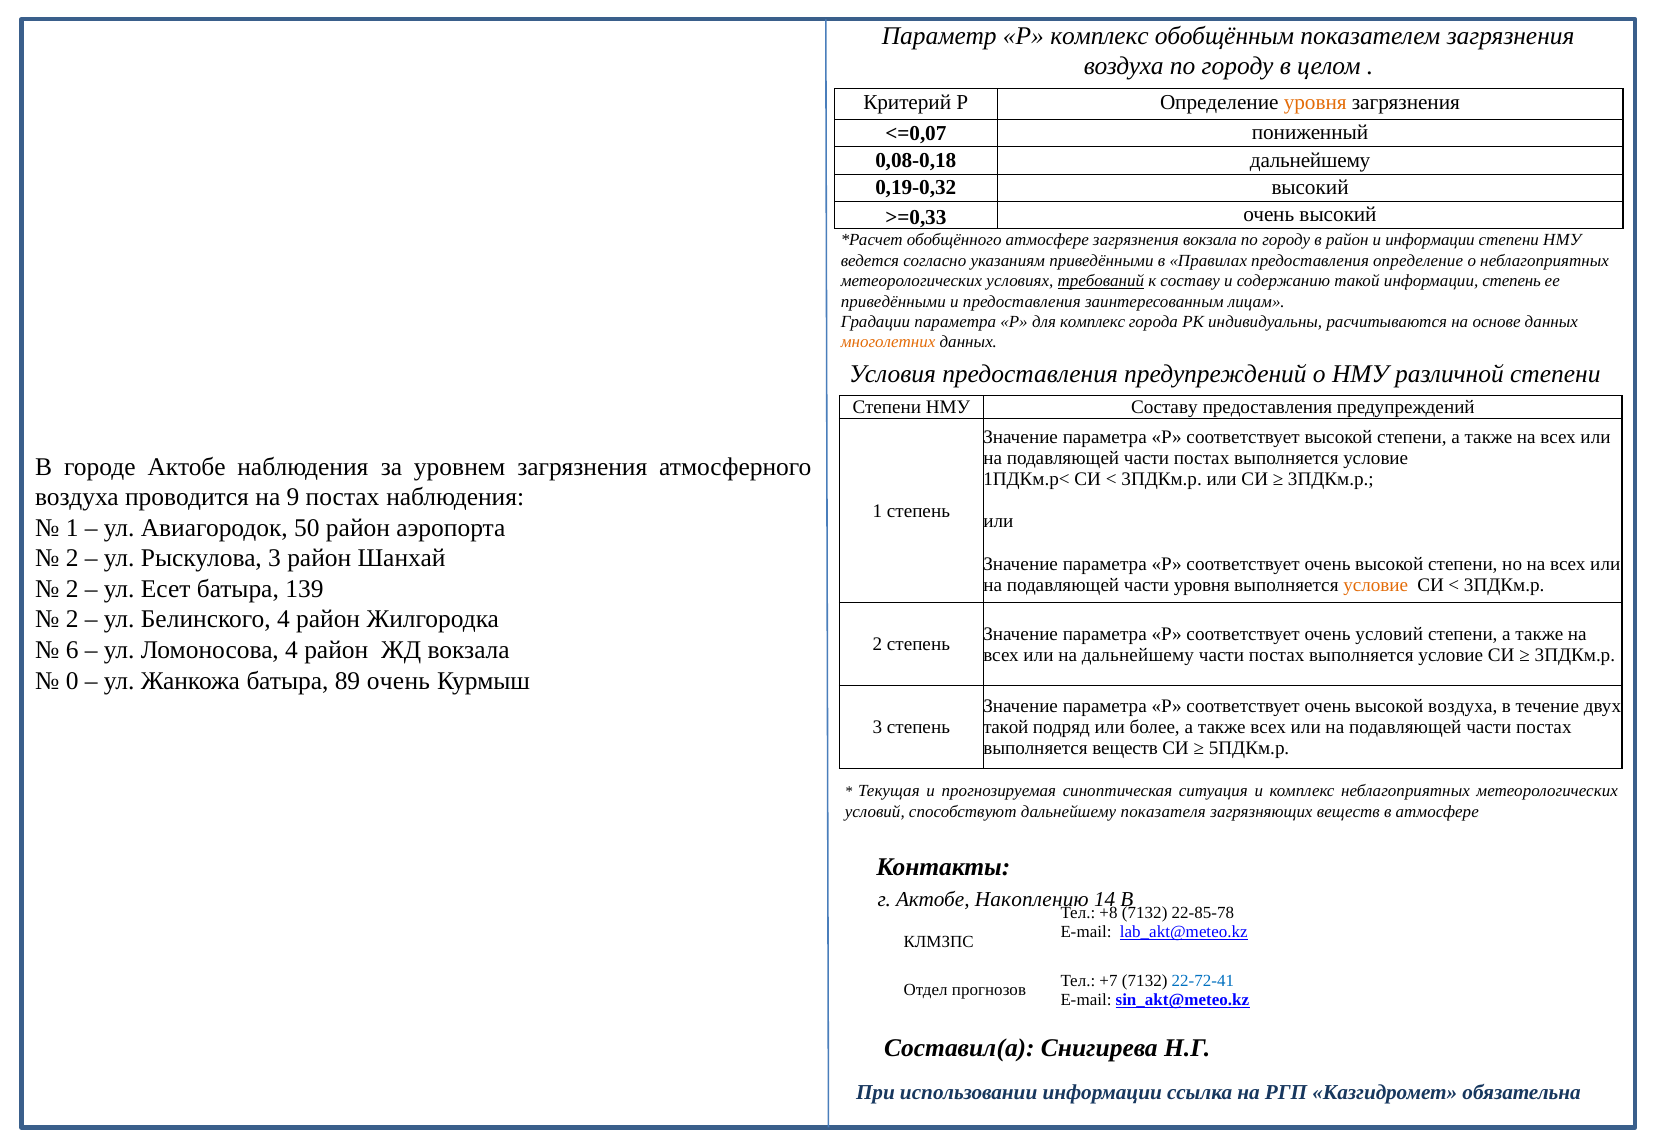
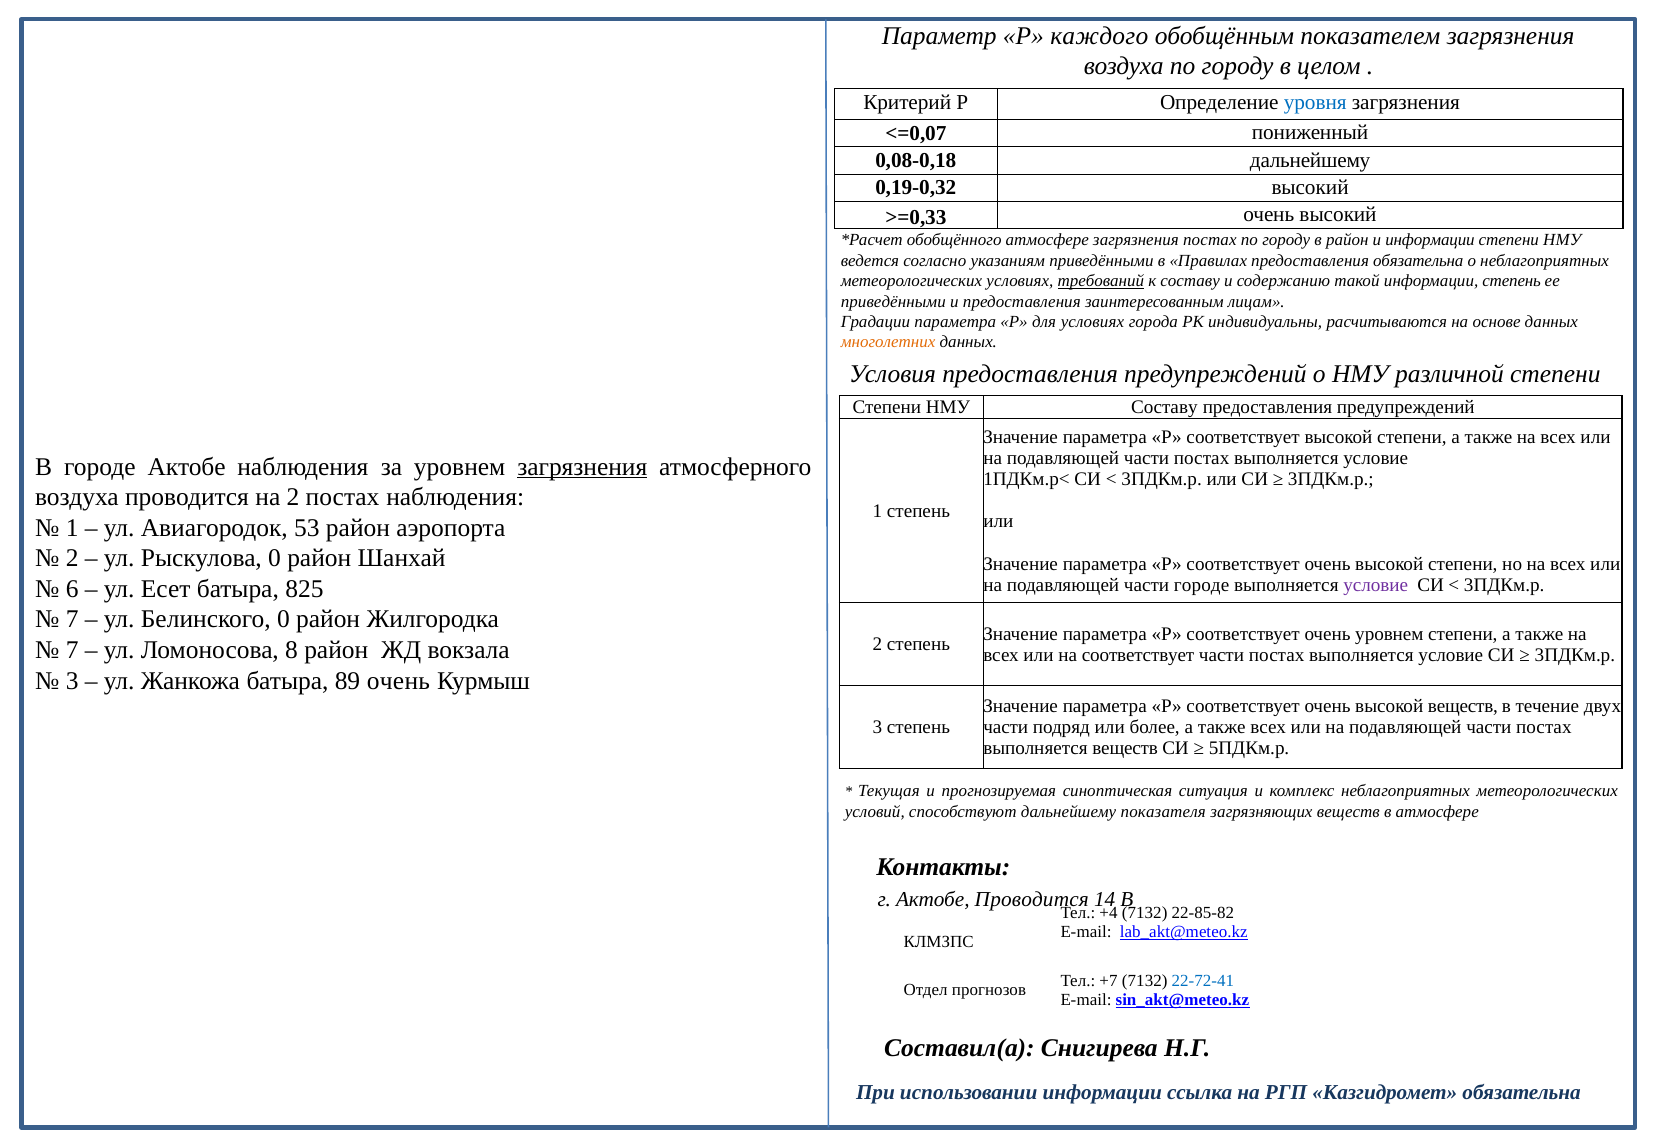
Р комплекс: комплекс -> каждого
уровня at (1315, 102) colour: orange -> blue
загрязнения вокзала: вокзала -> постах
предоставления определение: определение -> обязательна
для комплекс: комплекс -> условиях
загрязнения at (582, 467) underline: none -> present
на 9: 9 -> 2
50: 50 -> 53
Рыскулова 3: 3 -> 0
части уровня: уровня -> городе
условие at (1376, 585) colour: orange -> purple
2 at (72, 589): 2 -> 6
139: 139 -> 825
2 at (72, 620): 2 -> 7
Белинского 4: 4 -> 0
очень условий: условий -> уровнем
6 at (72, 650): 6 -> 7
Ломоносова 4: 4 -> 8
на дальнейшему: дальнейшему -> соответствует
0 at (72, 681): 0 -> 3
высокой воздуха: воздуха -> веществ
такой at (1006, 727): такой -> части
Актобе Накоплению: Накоплению -> Проводится
+8: +8 -> +4
22-85-78: 22-85-78 -> 22-85-82
